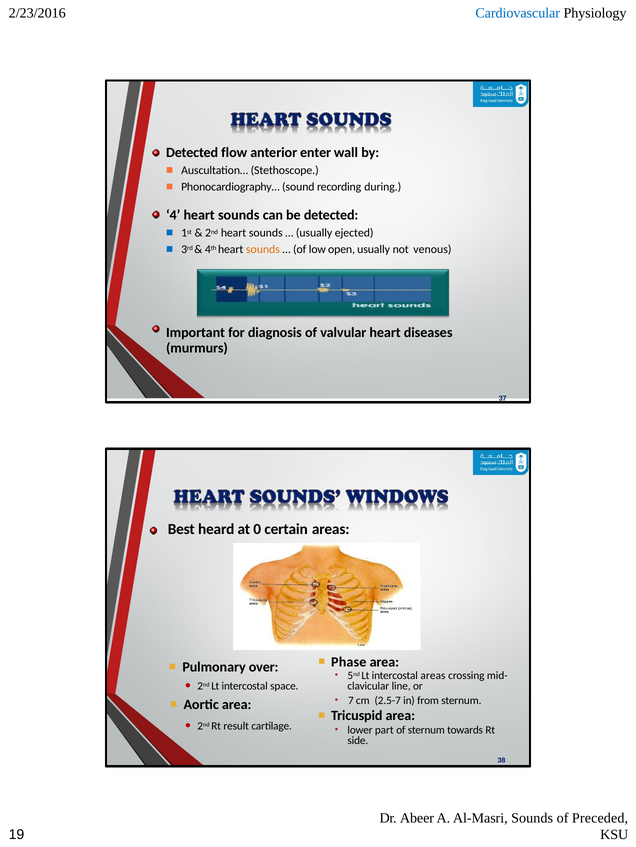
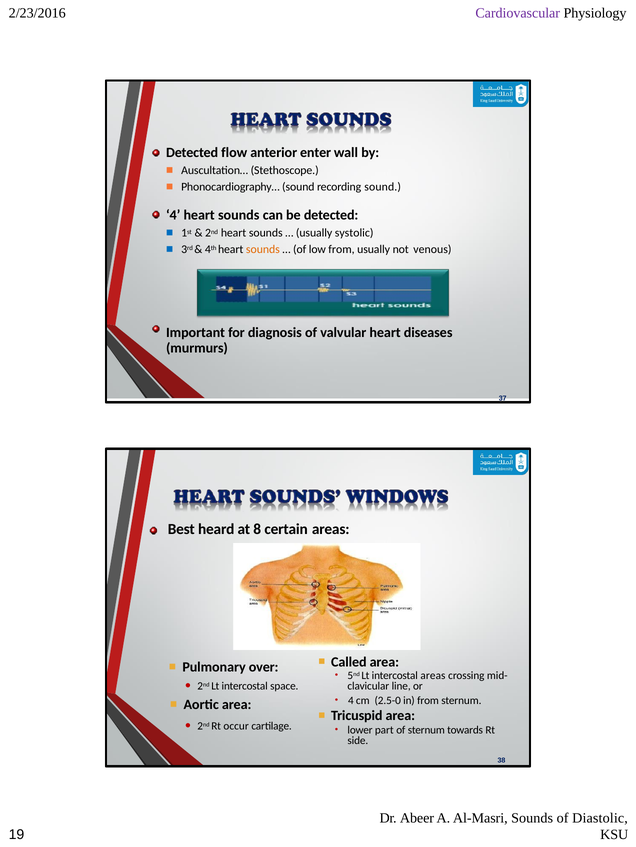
Cardiovascular colour: blue -> purple
recording during: during -> sound
ejected: ejected -> systolic
low open: open -> from
0: 0 -> 8
Phase: Phase -> Called
7 at (351, 701): 7 -> 4
2.5-7: 2.5-7 -> 2.5-0
result: result -> occur
Preceded: Preceded -> Diastolic
